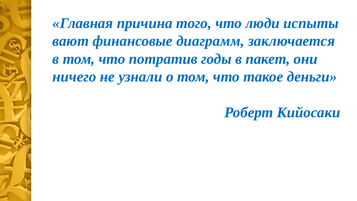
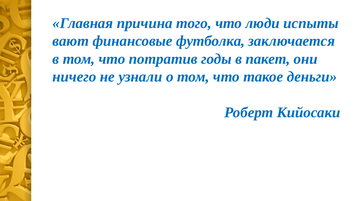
диаграмм: диаграмм -> футболка
